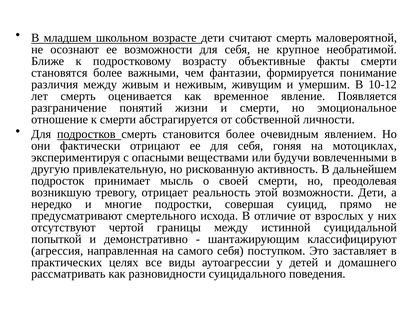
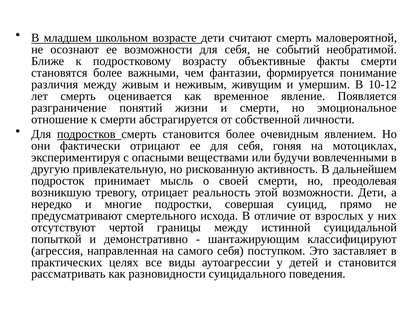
крупное: крупное -> событий
и домашнего: домашнего -> становится
